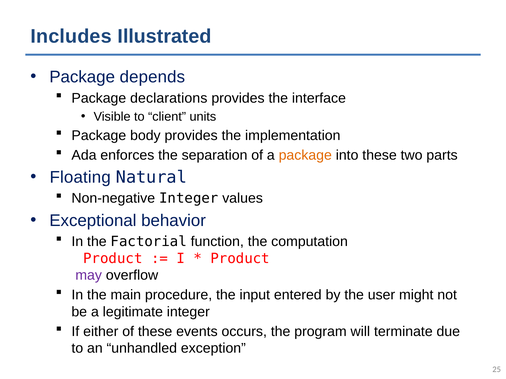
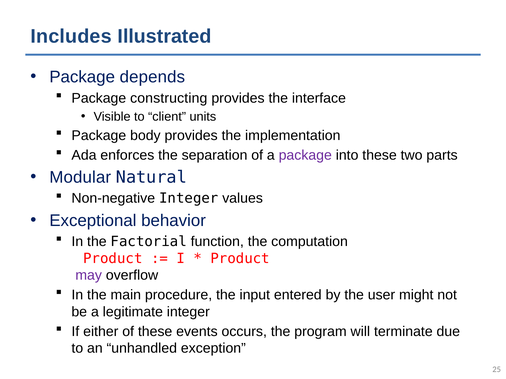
declarations: declarations -> constructing
package at (305, 155) colour: orange -> purple
Floating: Floating -> Modular
